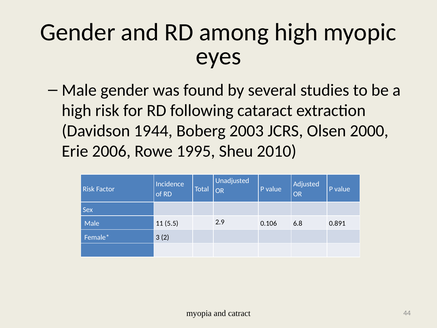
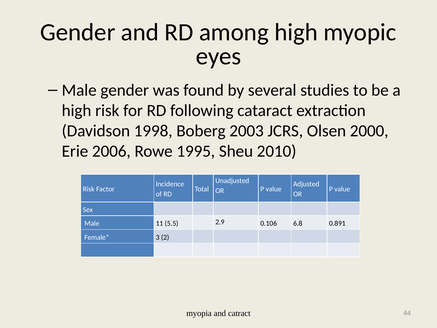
1944: 1944 -> 1998
